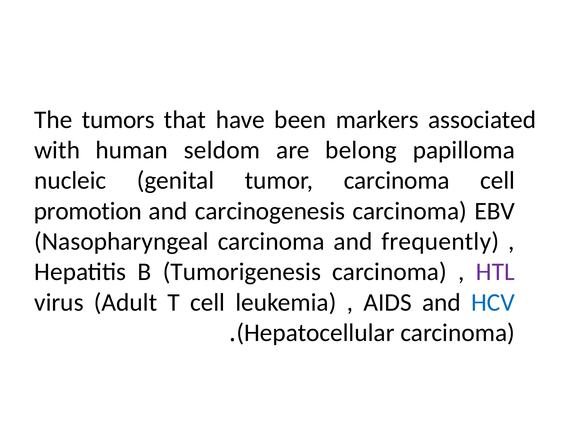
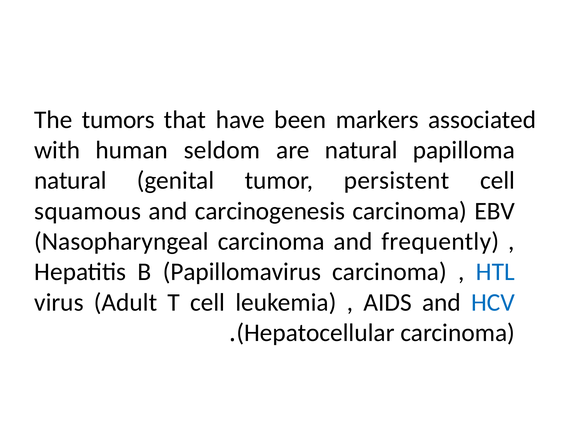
are belong: belong -> natural
nucleic at (70, 181): nucleic -> natural
tumor carcinoma: carcinoma -> persistent
promotion: promotion -> squamous
Tumorigenesis: Tumorigenesis -> Papillomavirus
HTL colour: purple -> blue
